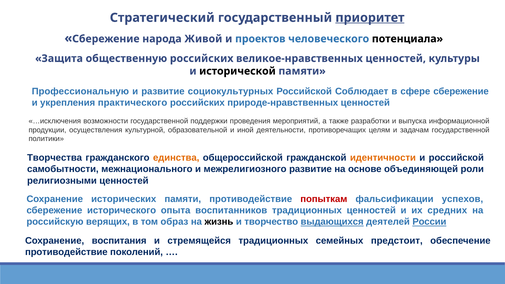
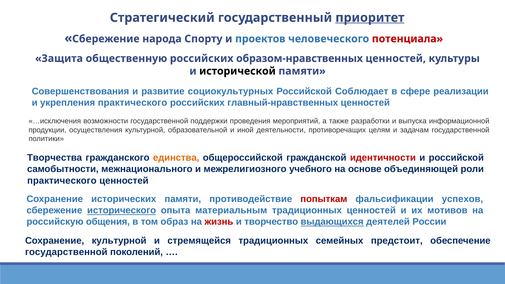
Живой: Живой -> Спорту
потенциала colour: black -> red
великое-нравственных: великое-нравственных -> образом-нравственных
Профессиональную: Профессиональную -> Совершенствования
сфере сбережение: сбережение -> реализации
природе-нравственных: природе-нравственных -> главный-нравственных
идентичности colour: orange -> red
межрелигиозного развитие: развитие -> учебного
религиозными at (62, 181): религиозными -> практического
исторического underline: none -> present
воспитанников: воспитанников -> материальным
средних: средних -> мотивов
верящих: верящих -> общения
жизнь colour: black -> red
России underline: present -> none
Сохранение воспитания: воспитания -> культурной
противодействие at (66, 252): противодействие -> государственной
